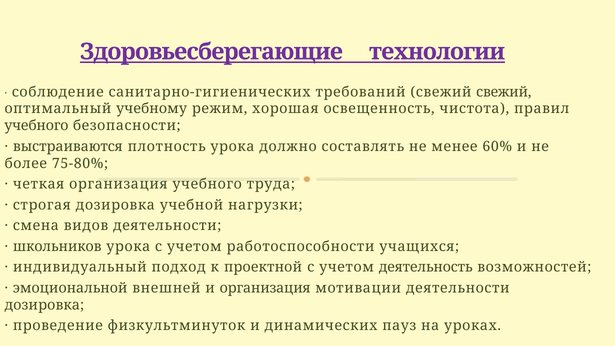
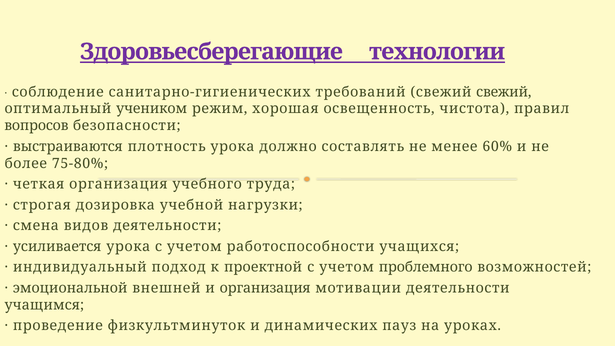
учебному: учебному -> учеником
учебного at (36, 126): учебного -> вопросов
школьников: школьников -> усиливается
деятельность: деятельность -> проблемного
дозировка at (44, 305): дозировка -> учащимся
